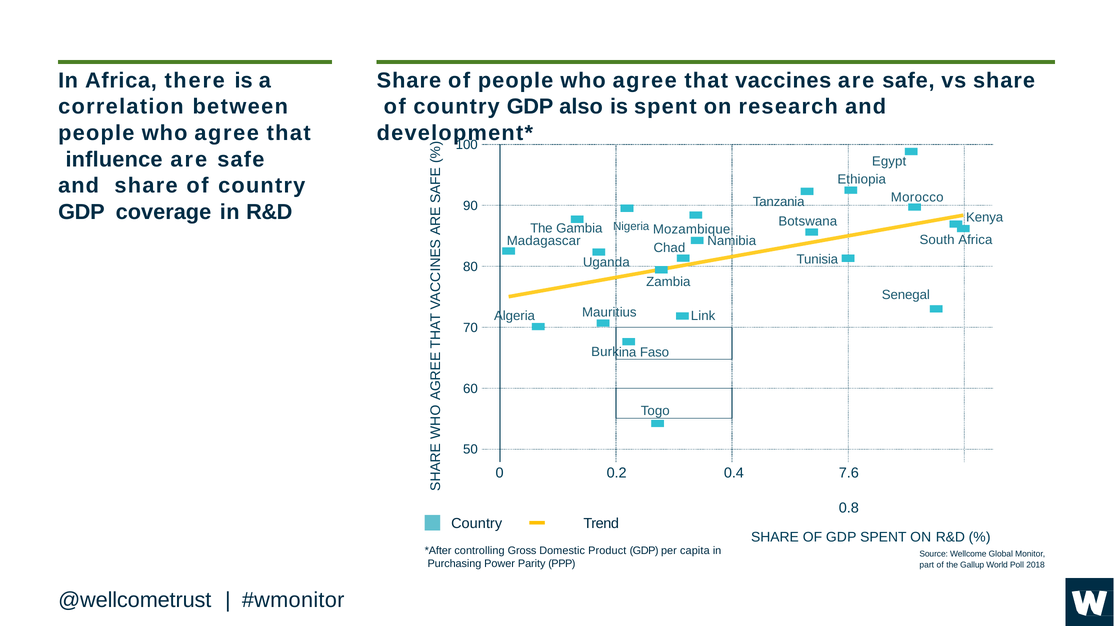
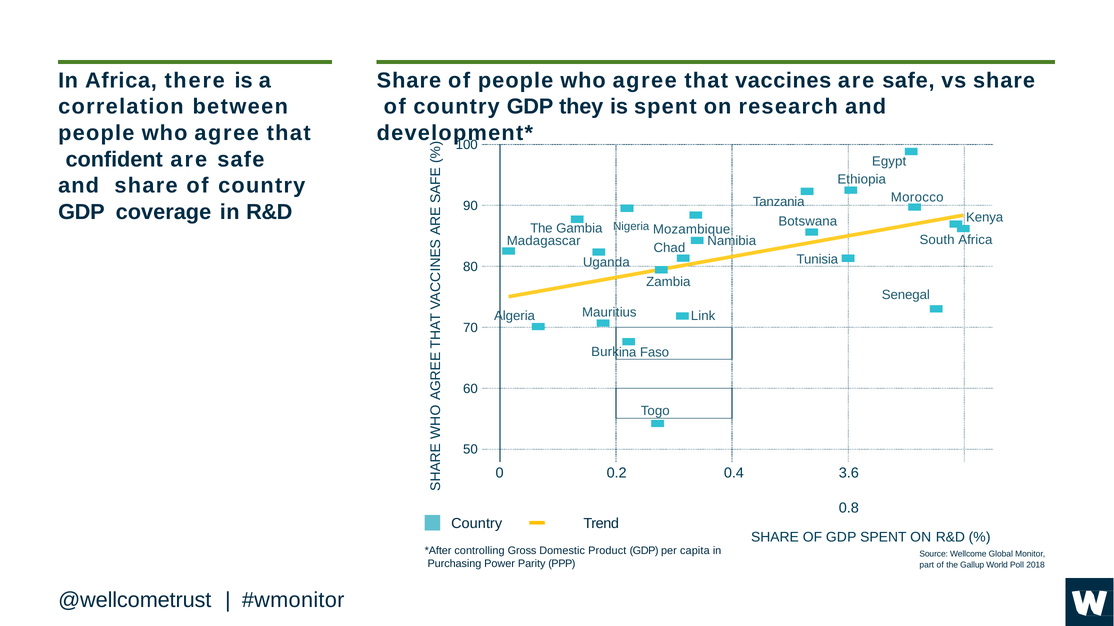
also: also -> they
influence: influence -> confident
7.6: 7.6 -> 3.6
